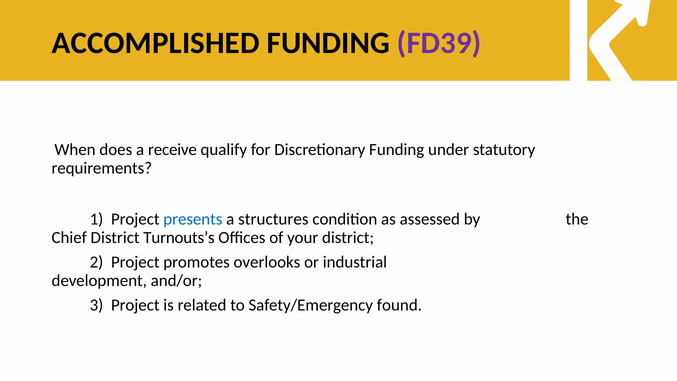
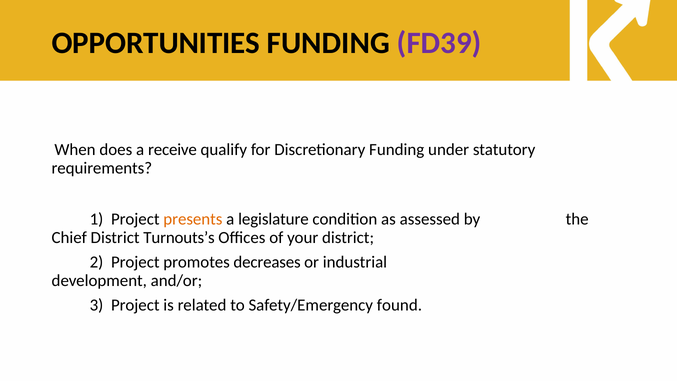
ACCOMPLISHED: ACCOMPLISHED -> OPPORTUNITIES
presents colour: blue -> orange
structures: structures -> legislature
overlooks: overlooks -> decreases
